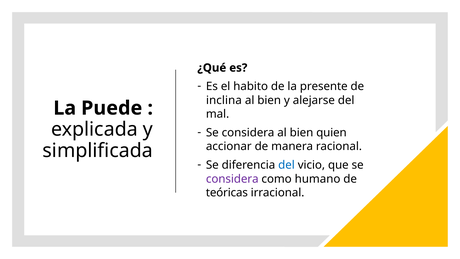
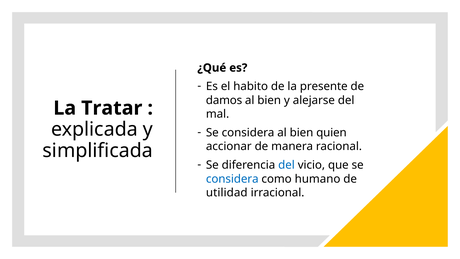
inclina: inclina -> damos
Puede: Puede -> Tratar
considera at (232, 179) colour: purple -> blue
teóricas: teóricas -> utilidad
